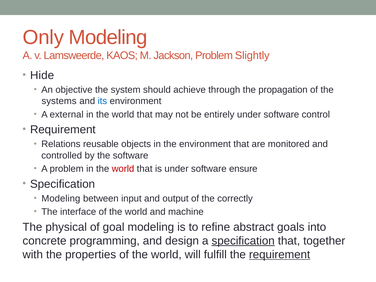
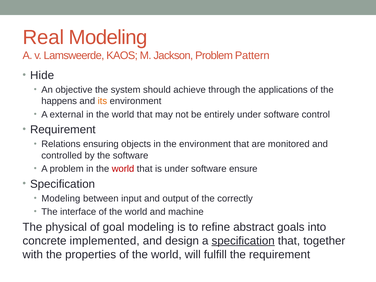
Only: Only -> Real
Slightly: Slightly -> Pattern
propagation: propagation -> applications
systems: systems -> happens
its colour: blue -> orange
reusable: reusable -> ensuring
programming: programming -> implemented
requirement at (280, 255) underline: present -> none
